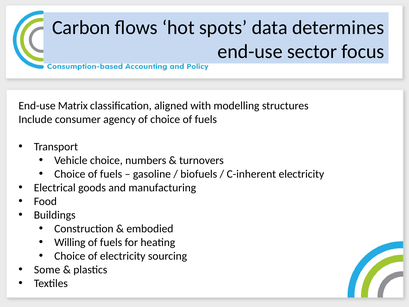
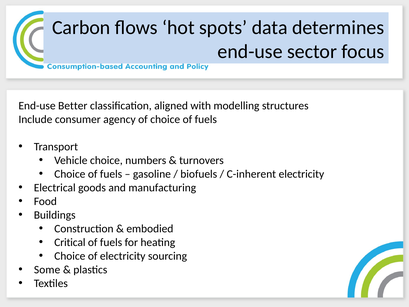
Matrix: Matrix -> Better
Willing: Willing -> Critical
